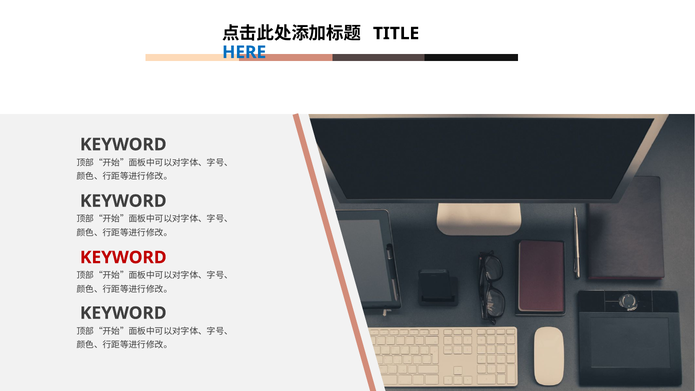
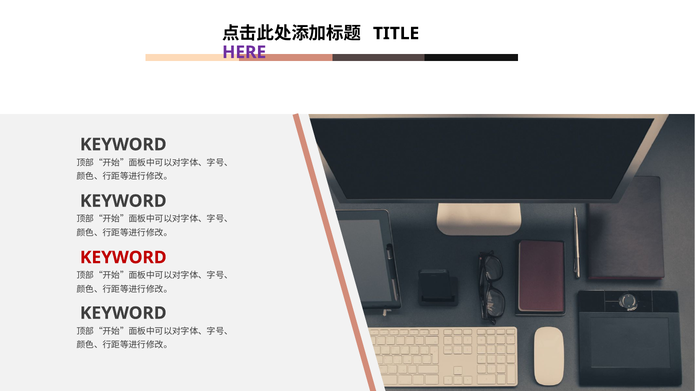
HERE colour: blue -> purple
